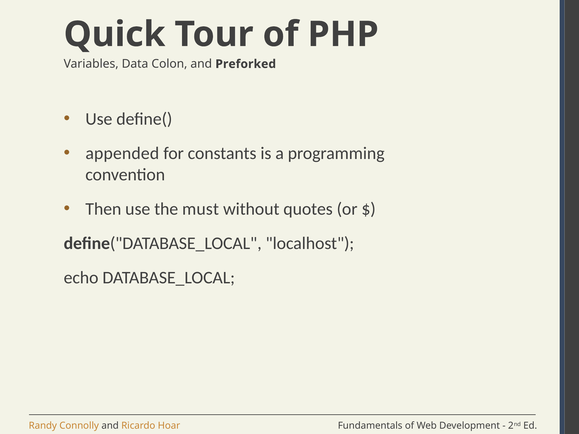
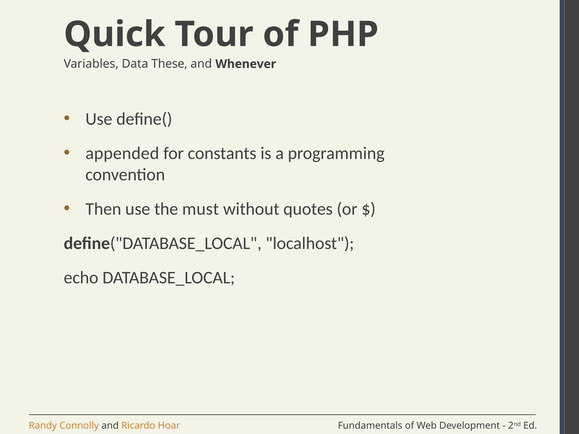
Colon: Colon -> These
Preforked: Preforked -> Whenever
